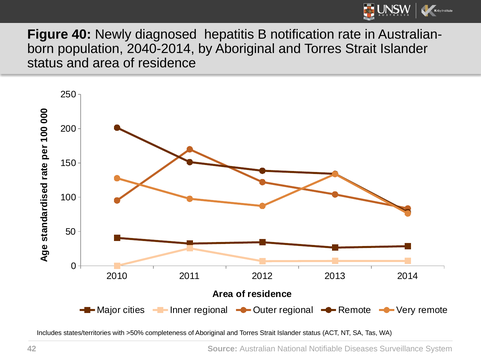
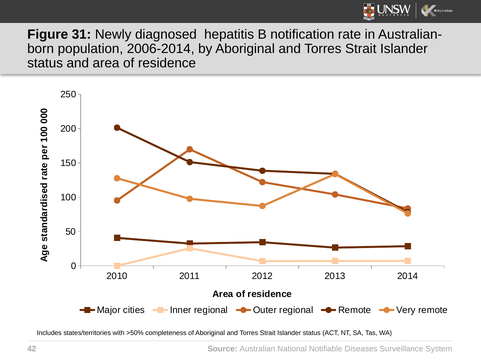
40: 40 -> 31
2040-2014: 2040-2014 -> 2006-2014
